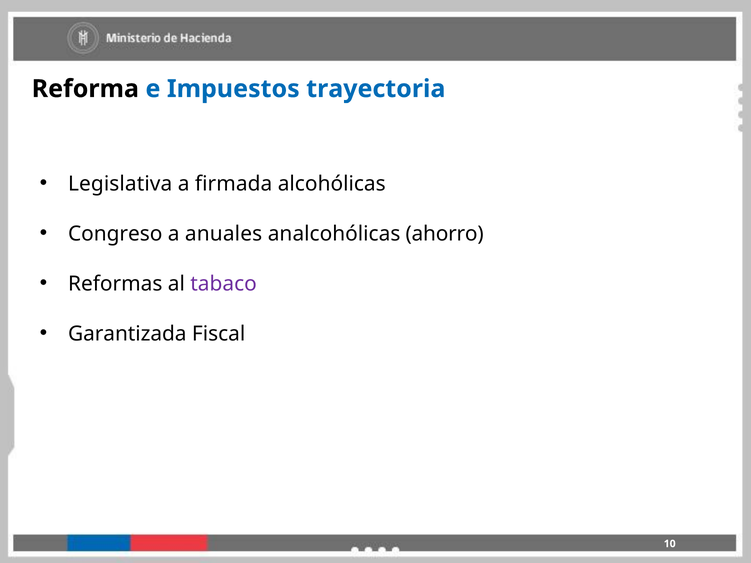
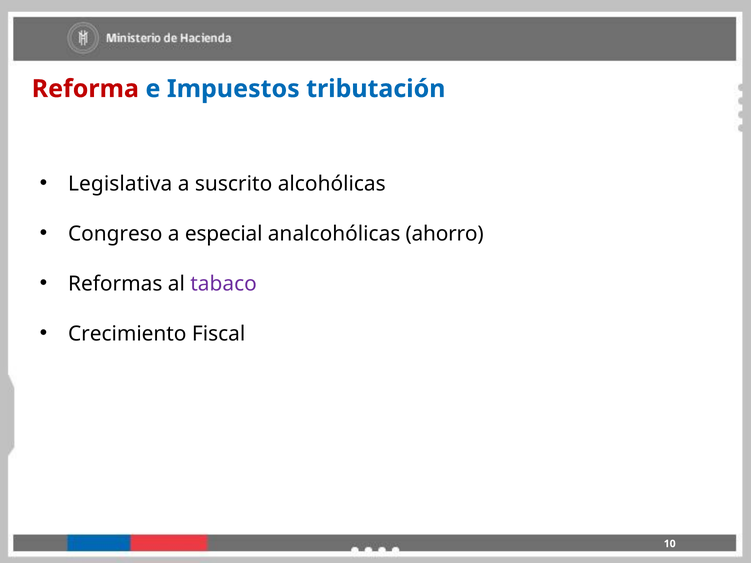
Reforma colour: black -> red
trayectoria: trayectoria -> tributación
firmada: firmada -> suscrito
anuales: anuales -> especial
Garantizada: Garantizada -> Crecimiento
